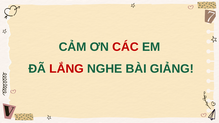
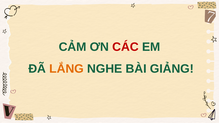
LẮNG colour: red -> orange
